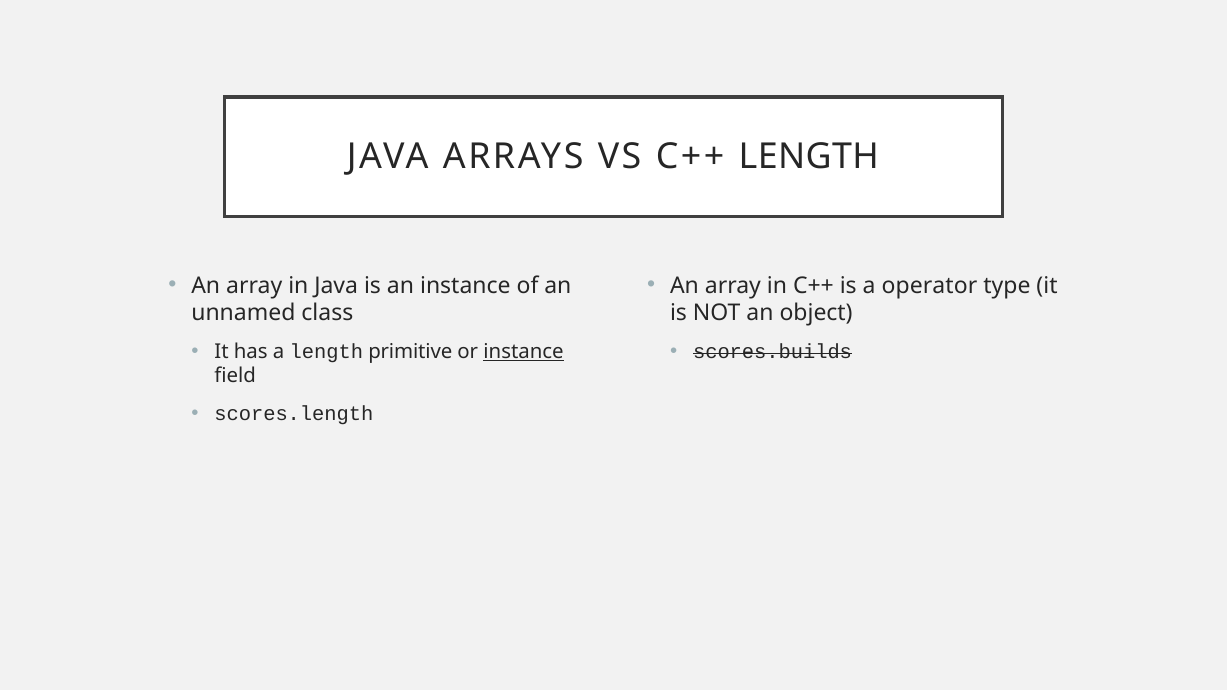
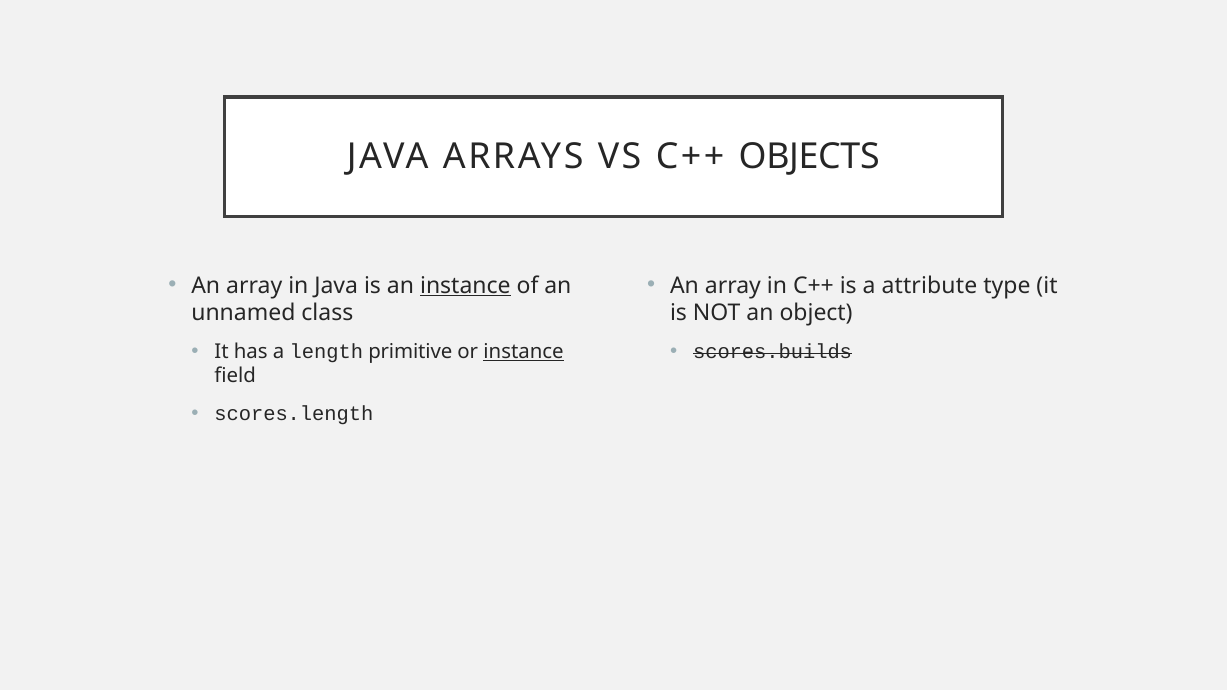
C++ LENGTH: LENGTH -> OBJECTS
instance at (465, 286) underline: none -> present
operator: operator -> attribute
